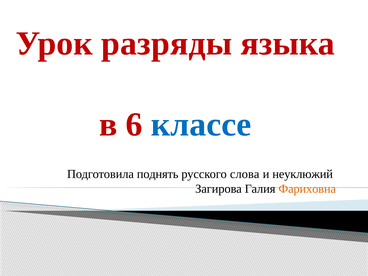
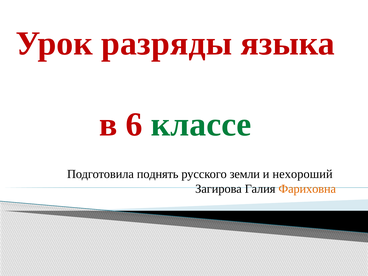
классе colour: blue -> green
слова: слова -> земли
неуклюжий: неуклюжий -> нехороший
